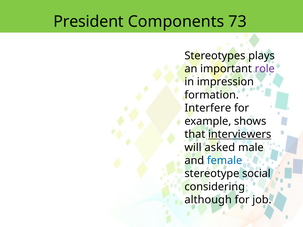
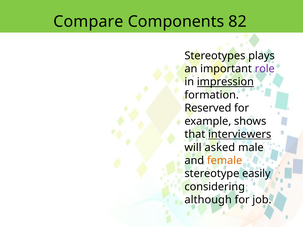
President: President -> Compare
73: 73 -> 82
impression underline: none -> present
Interfere: Interfere -> Reserved
female colour: blue -> orange
social: social -> easily
